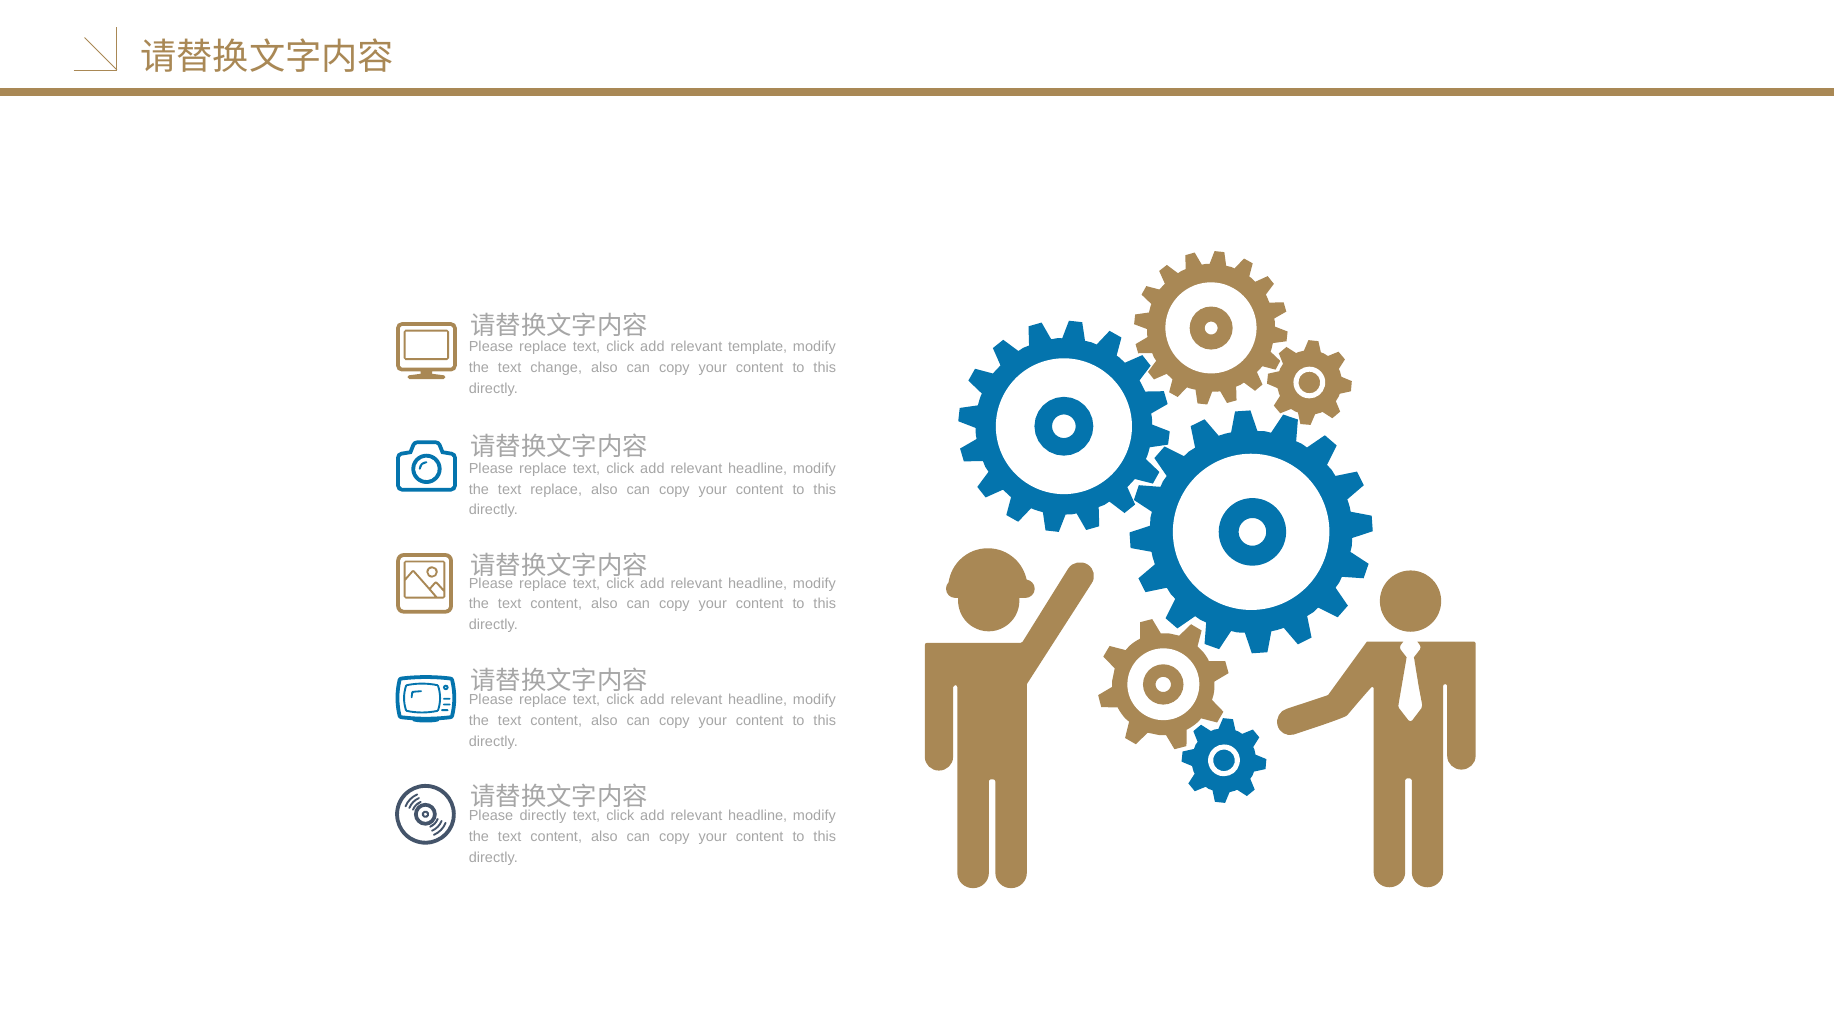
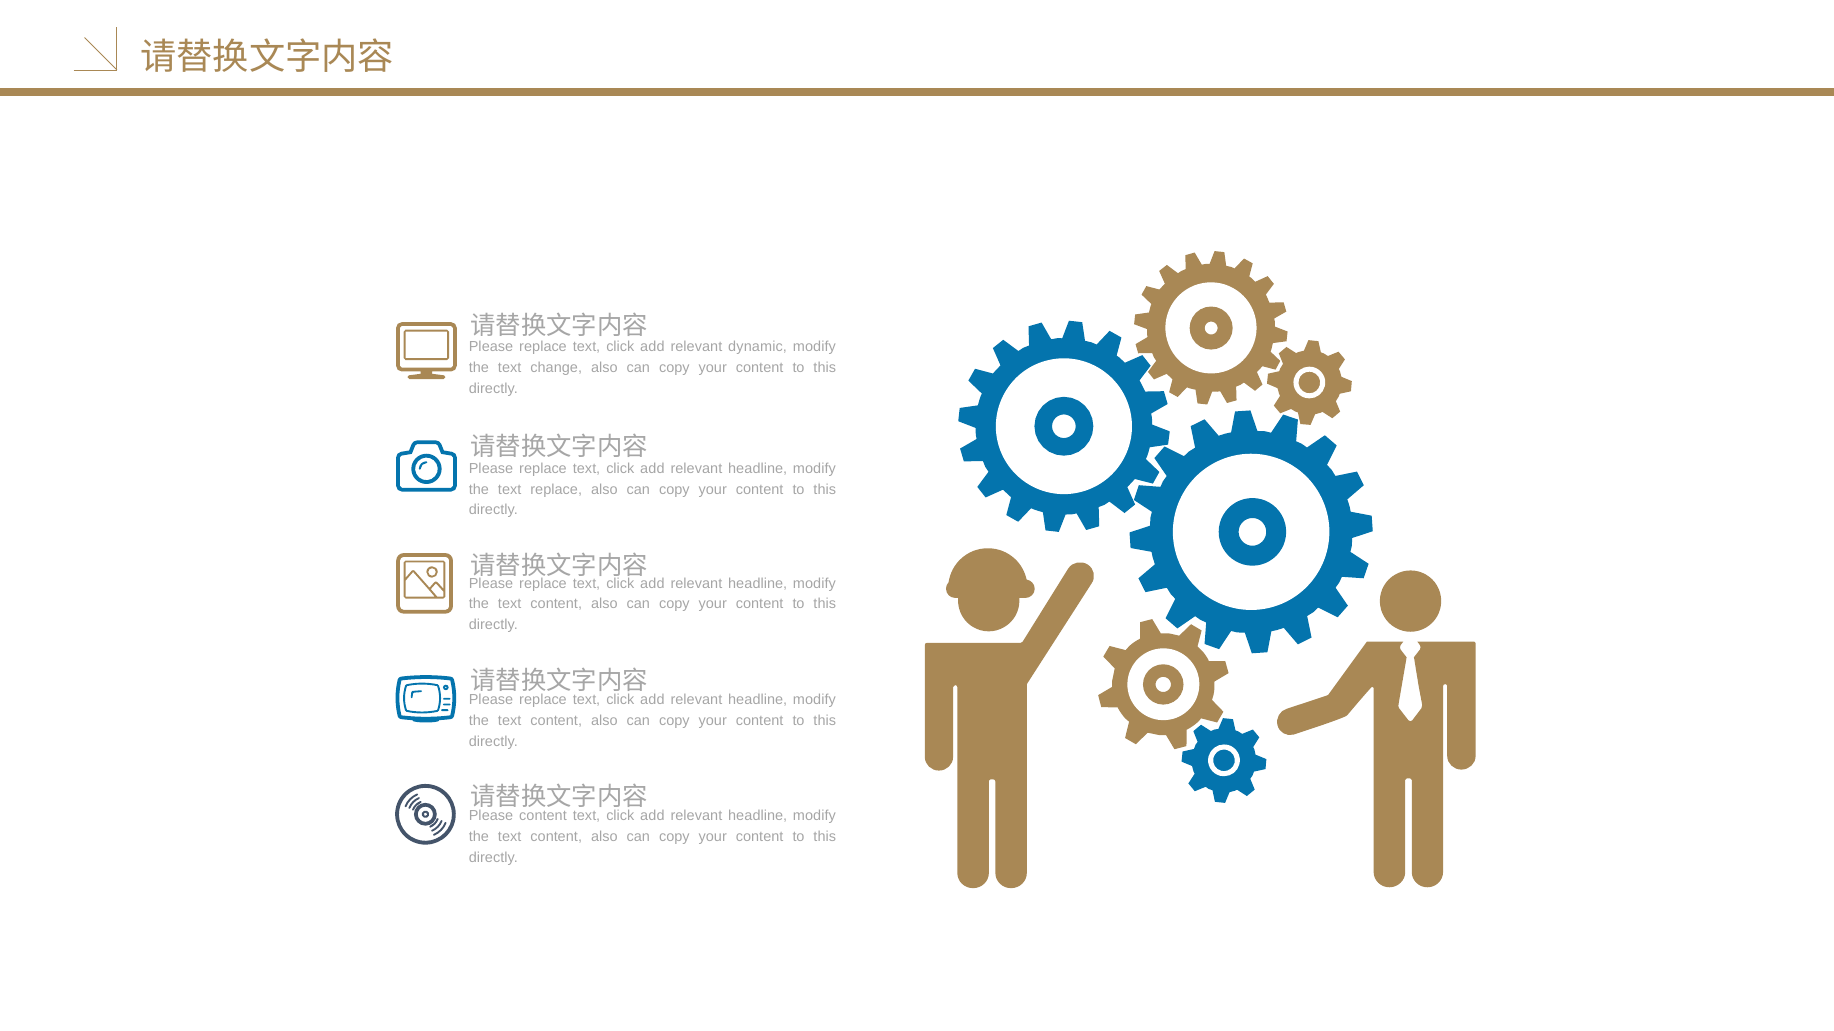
template: template -> dynamic
Please directly: directly -> content
